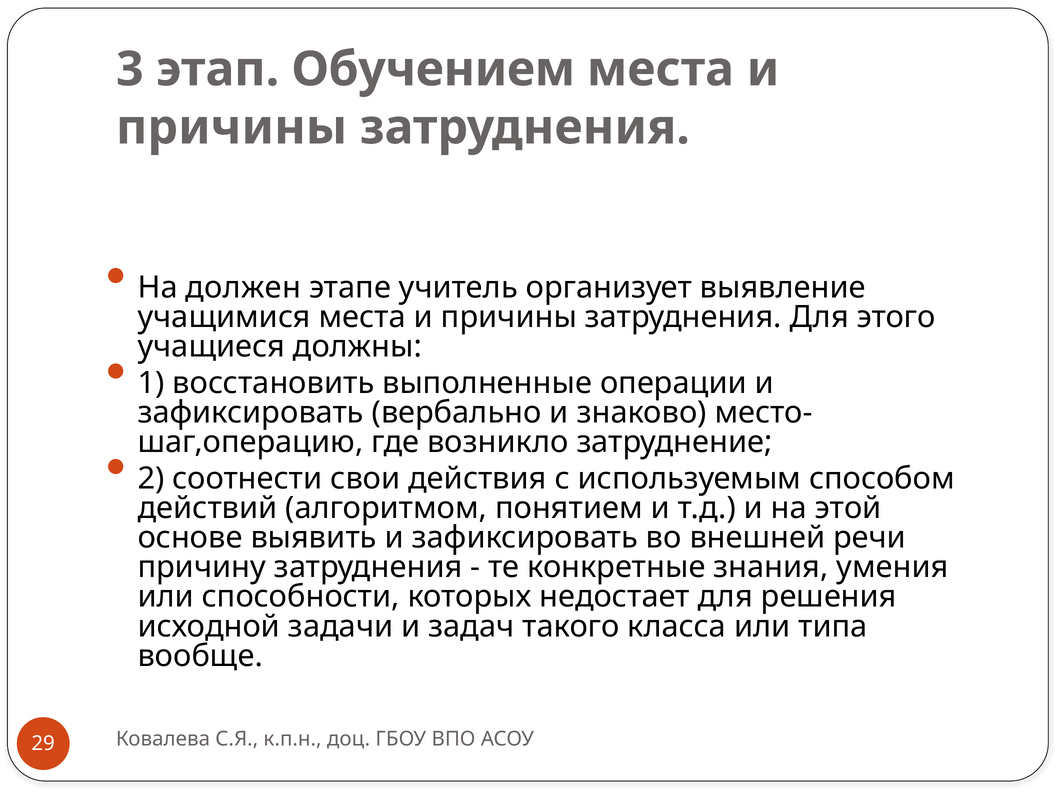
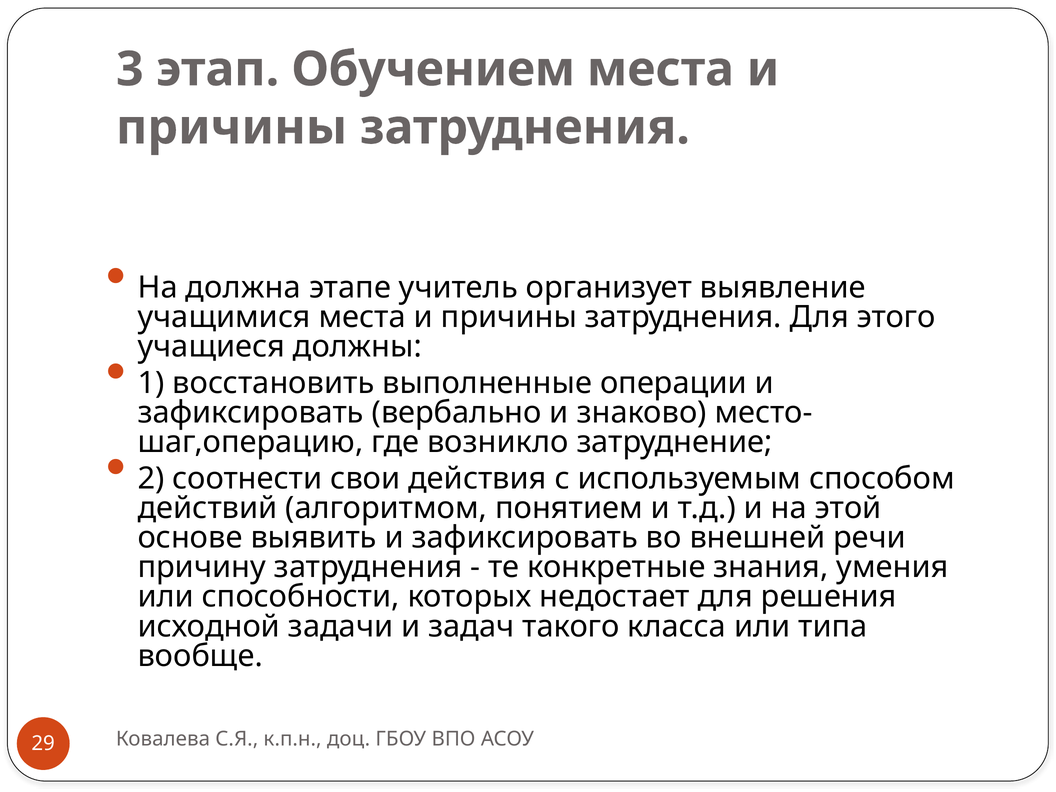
должен: должен -> должна
